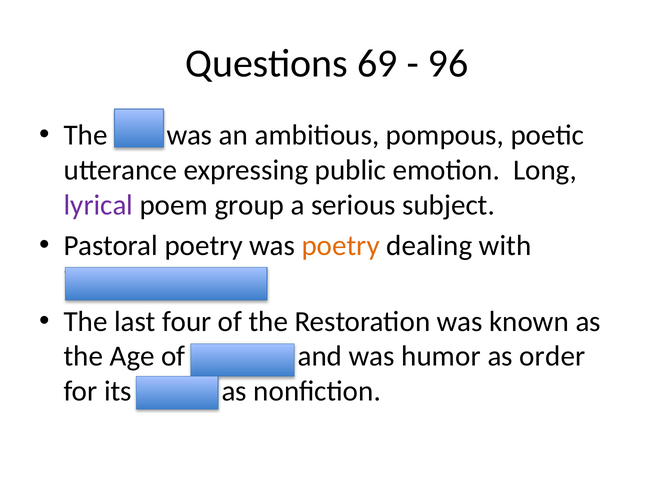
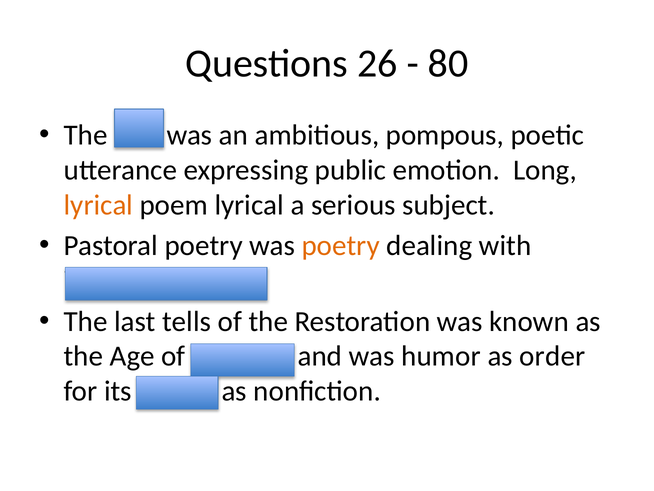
69: 69 -> 26
96: 96 -> 80
lyrical at (98, 205) colour: purple -> orange
poem group: group -> lyrical
four: four -> tells
